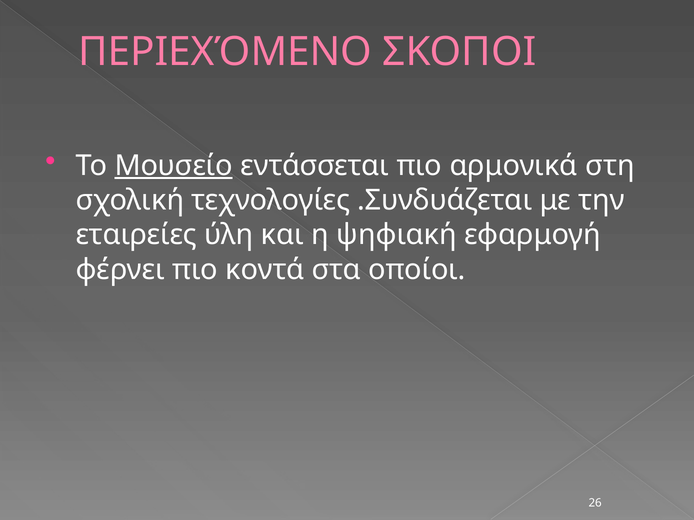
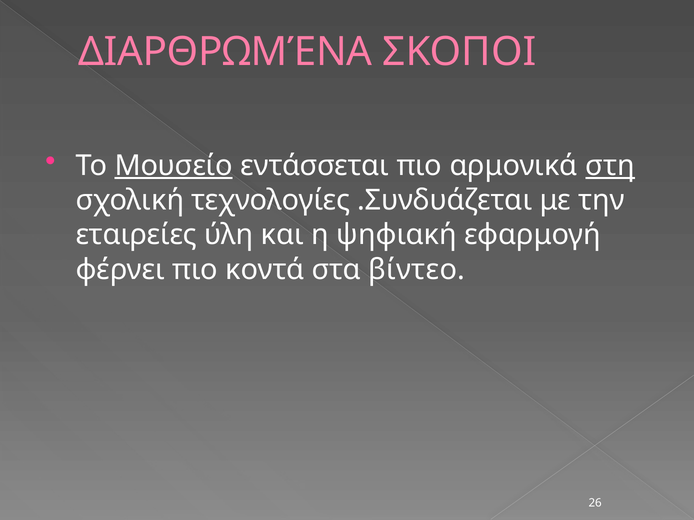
ΠΕΡΙΕΧΌΜΕΝΟ: ΠΕΡΙΕΧΌΜΕΝΟ -> ΔΙΑΡΘΡΩΜΈΝΑ
στη underline: none -> present
οποίοι: οποίοι -> βίντεο
